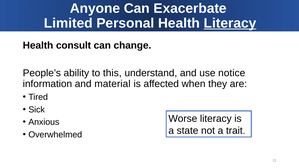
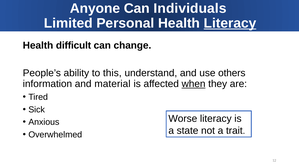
Exacerbate: Exacerbate -> Individuals
consult: consult -> difficult
notice: notice -> others
when underline: none -> present
